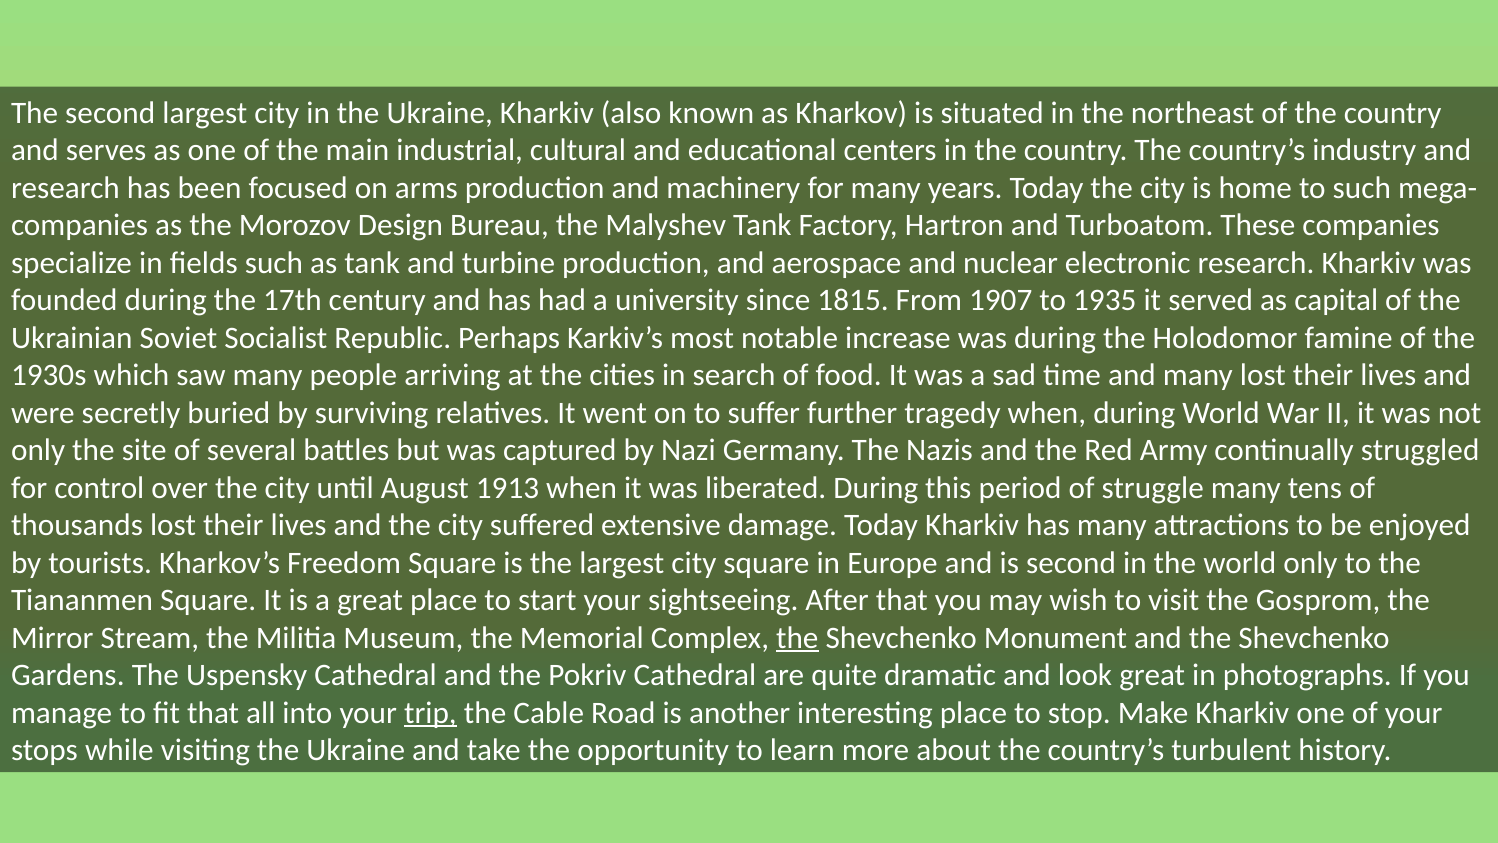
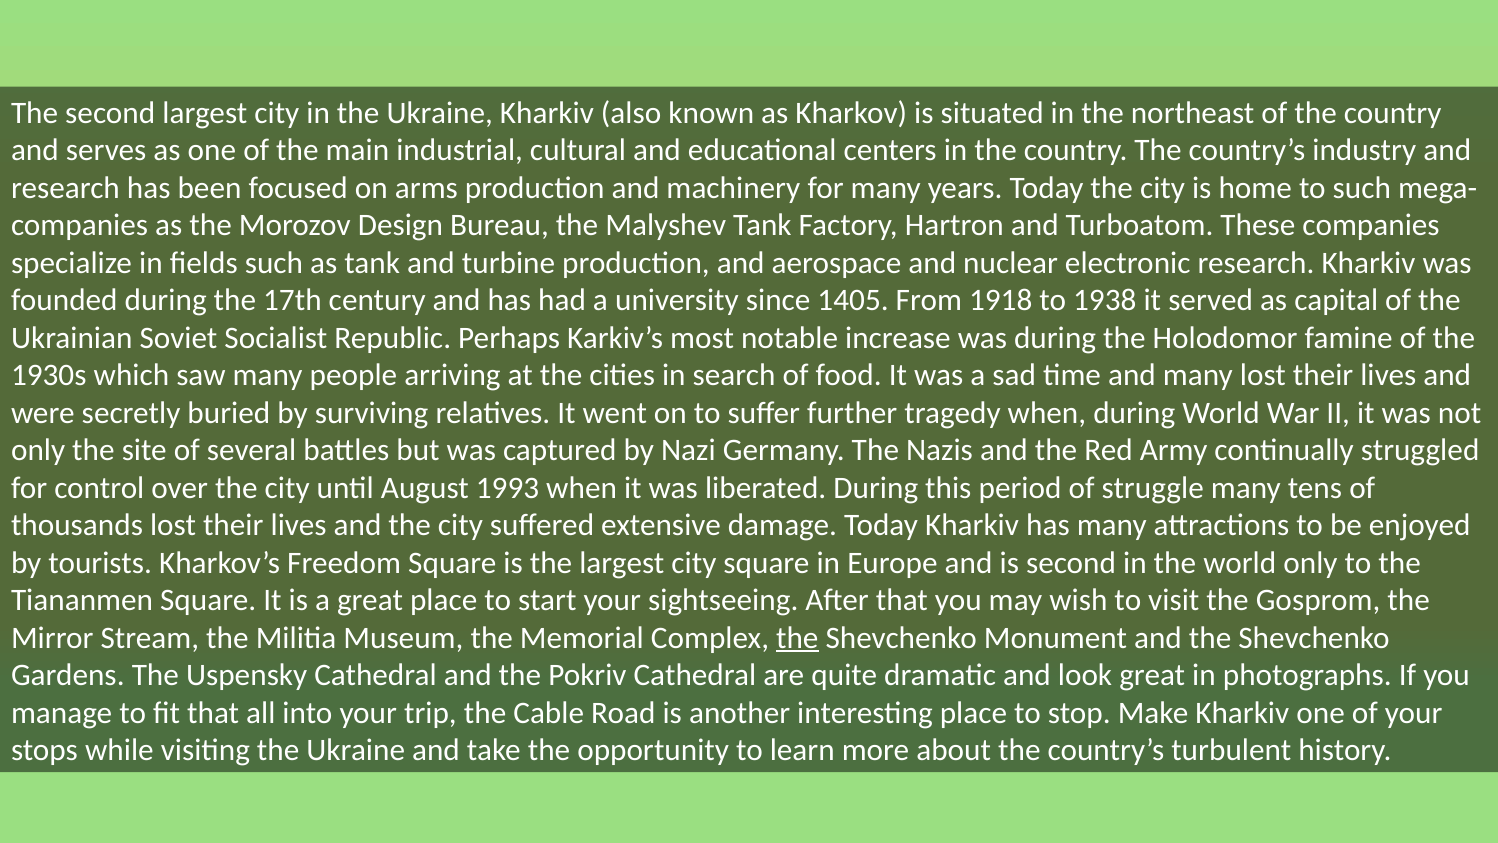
1815: 1815 -> 1405
1907: 1907 -> 1918
1935: 1935 -> 1938
1913: 1913 -> 1993
trip underline: present -> none
